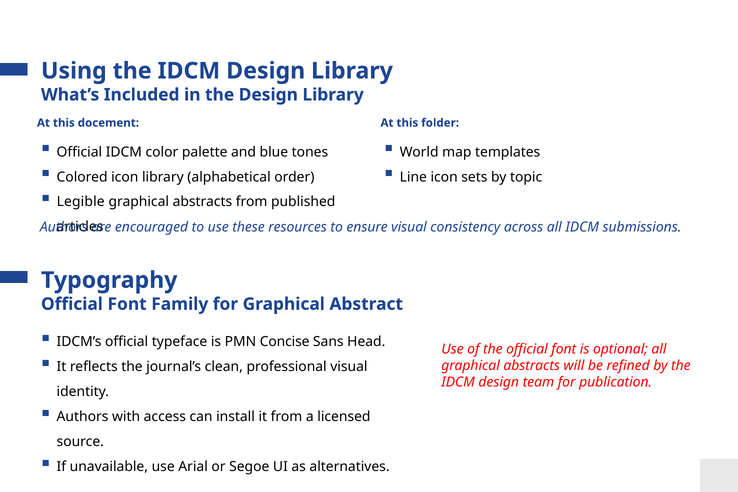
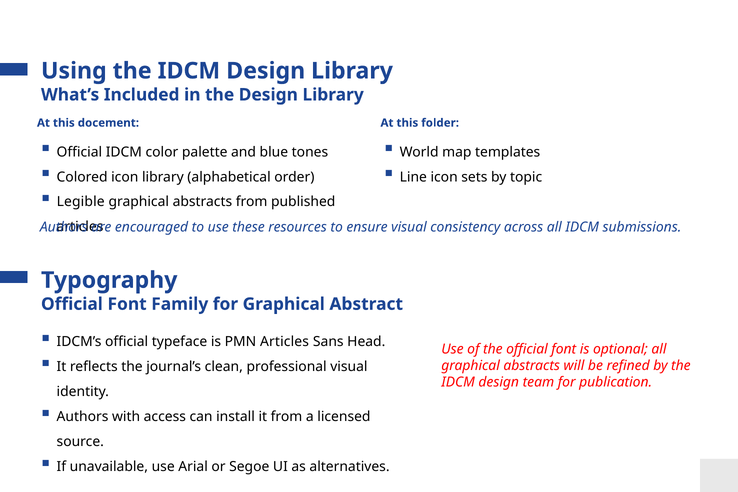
PMN Concise: Concise -> Articles
